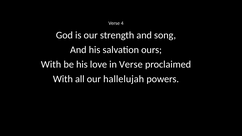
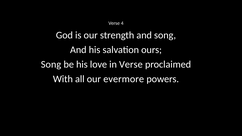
With at (51, 64): With -> Song
hallelujah: hallelujah -> evermore
